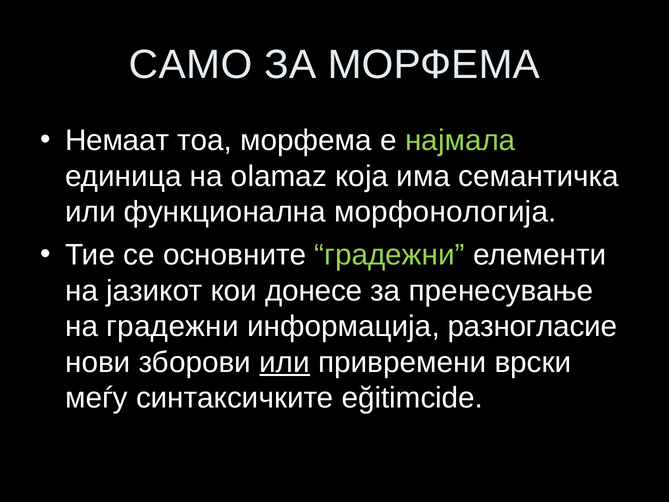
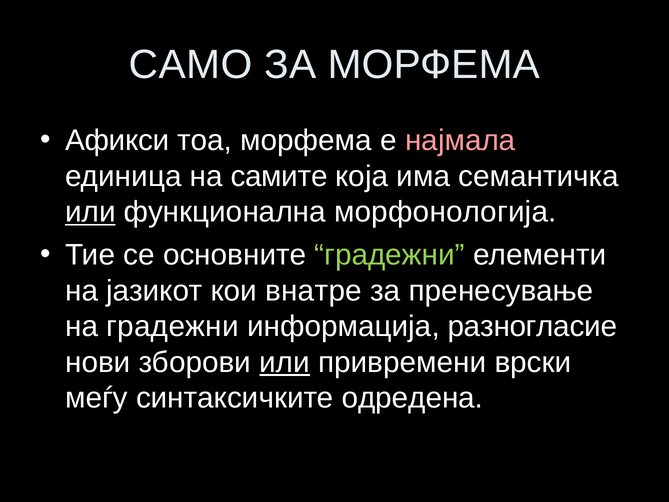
Немаат: Немаат -> Афикси
најмала colour: light green -> pink
olamaz: olamaz -> самите
или at (90, 212) underline: none -> present
донесе: донесе -> внатре
eğitimcide: eğitimcide -> одредена
